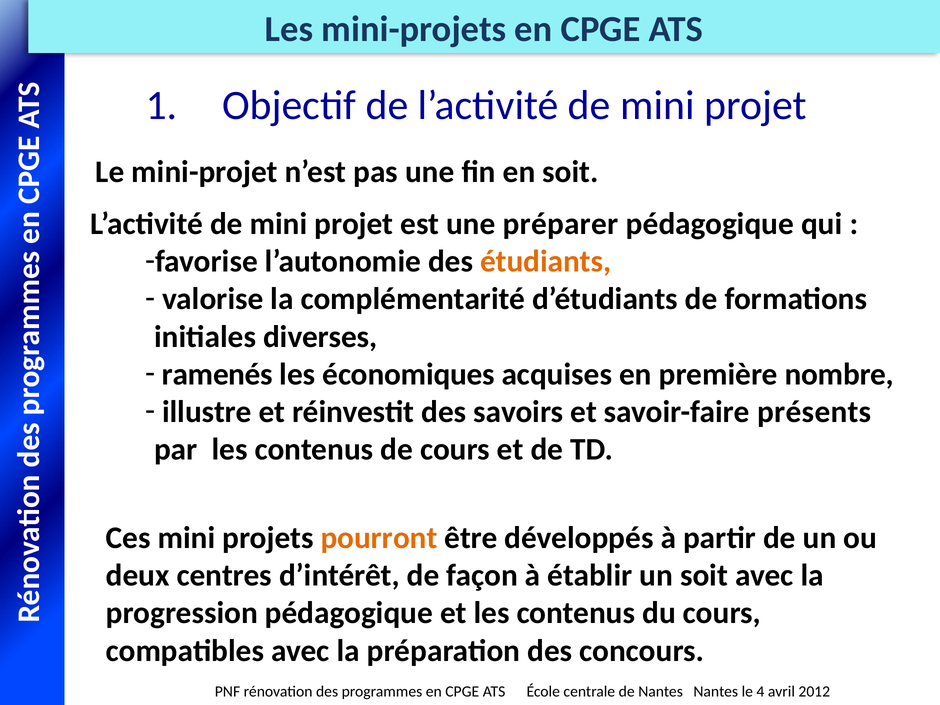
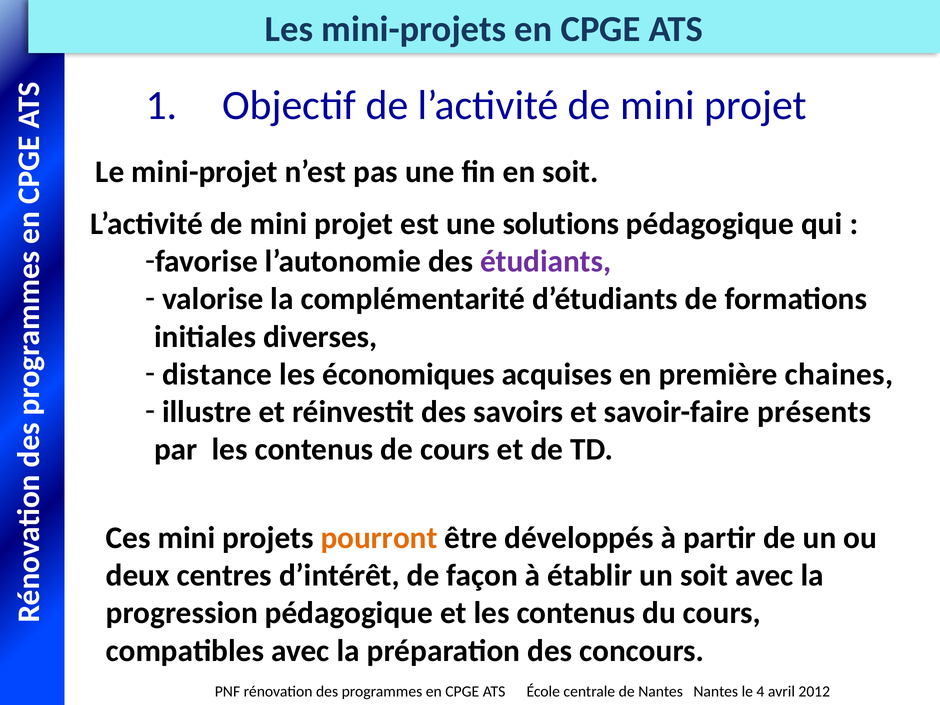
préparer: préparer -> solutions
étudiants colour: orange -> purple
ramenés: ramenés -> distance
nombre: nombre -> chaines
